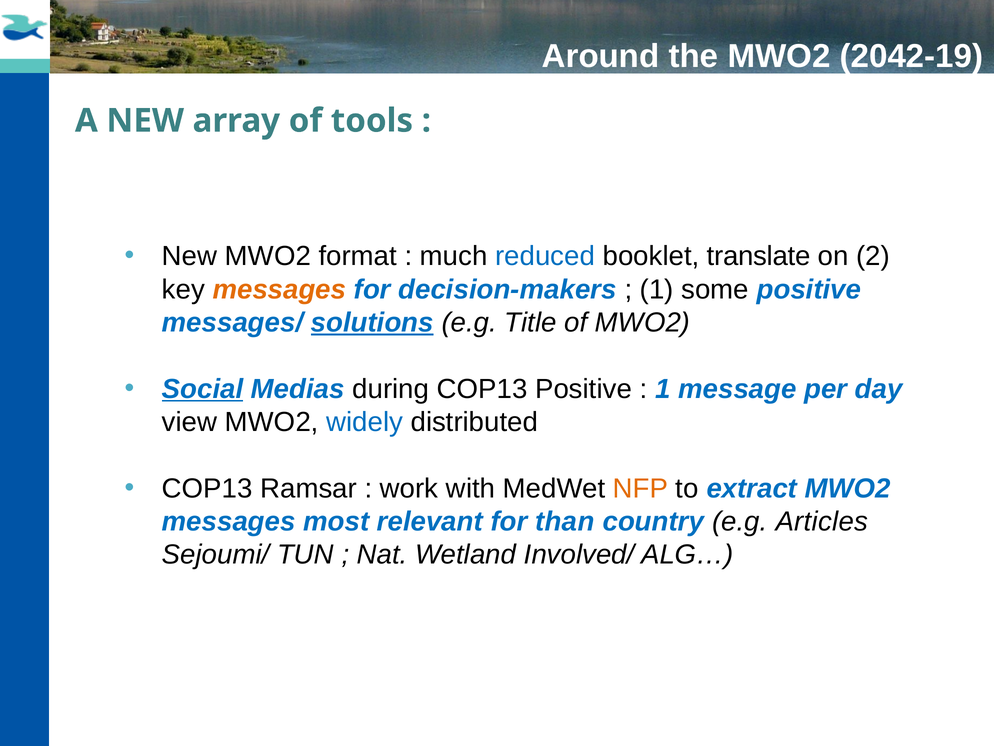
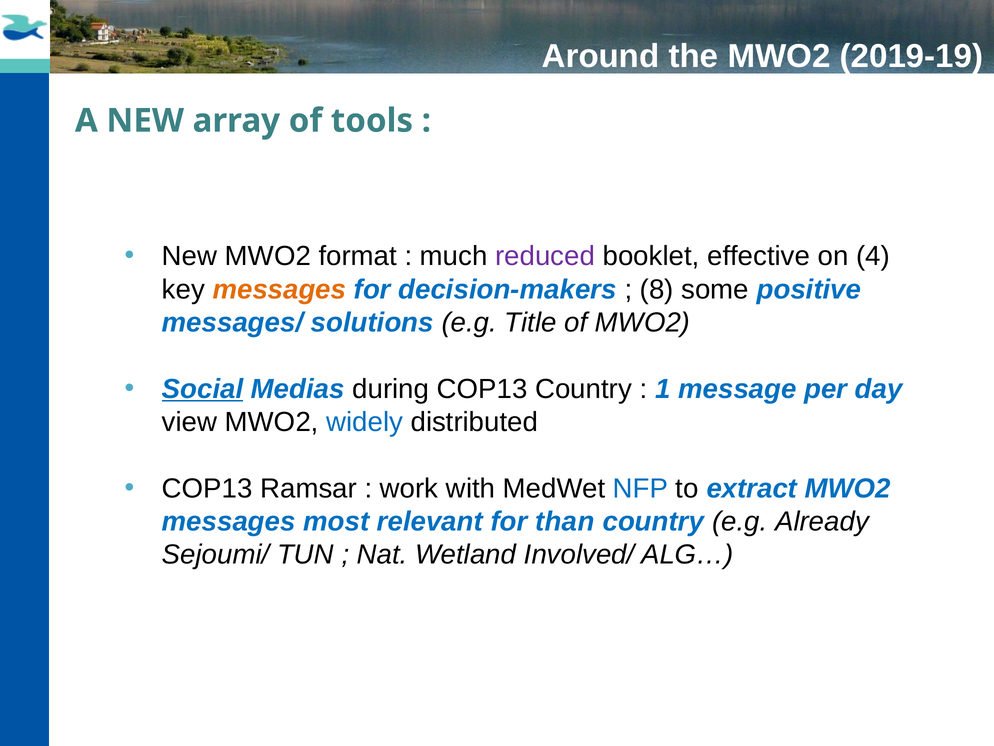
2042-19: 2042-19 -> 2019-19
reduced colour: blue -> purple
translate: translate -> effective
on 2: 2 -> 4
1 at (657, 289): 1 -> 8
solutions underline: present -> none
COP13 Positive: Positive -> Country
NFP colour: orange -> blue
Articles: Articles -> Already
